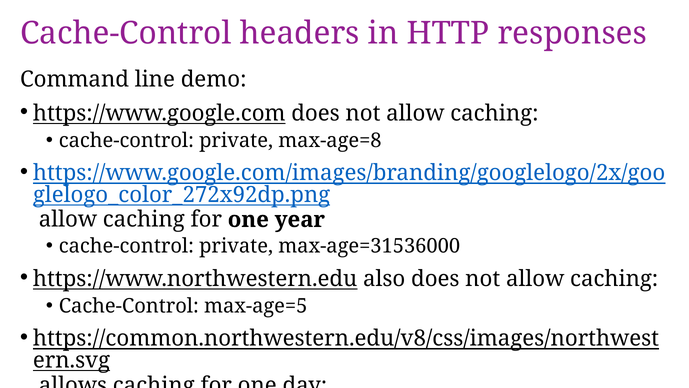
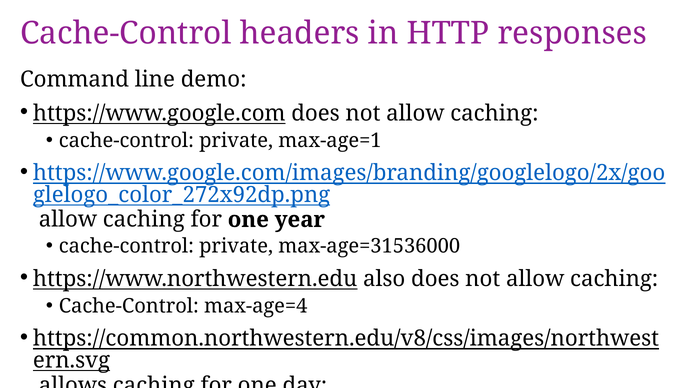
max-age=8: max-age=8 -> max-age=1
max-age=5: max-age=5 -> max-age=4
